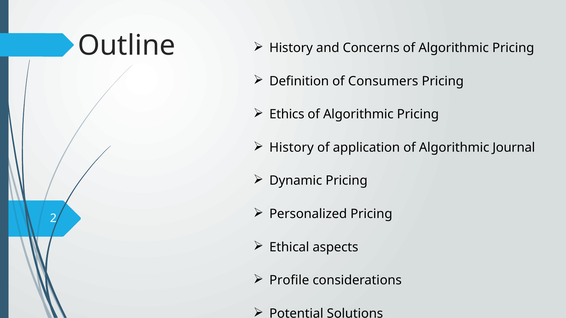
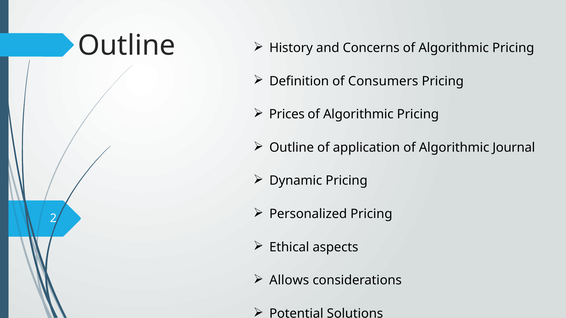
Ethics: Ethics -> Prices
History at (292, 148): History -> Outline
Profile: Profile -> Allows
